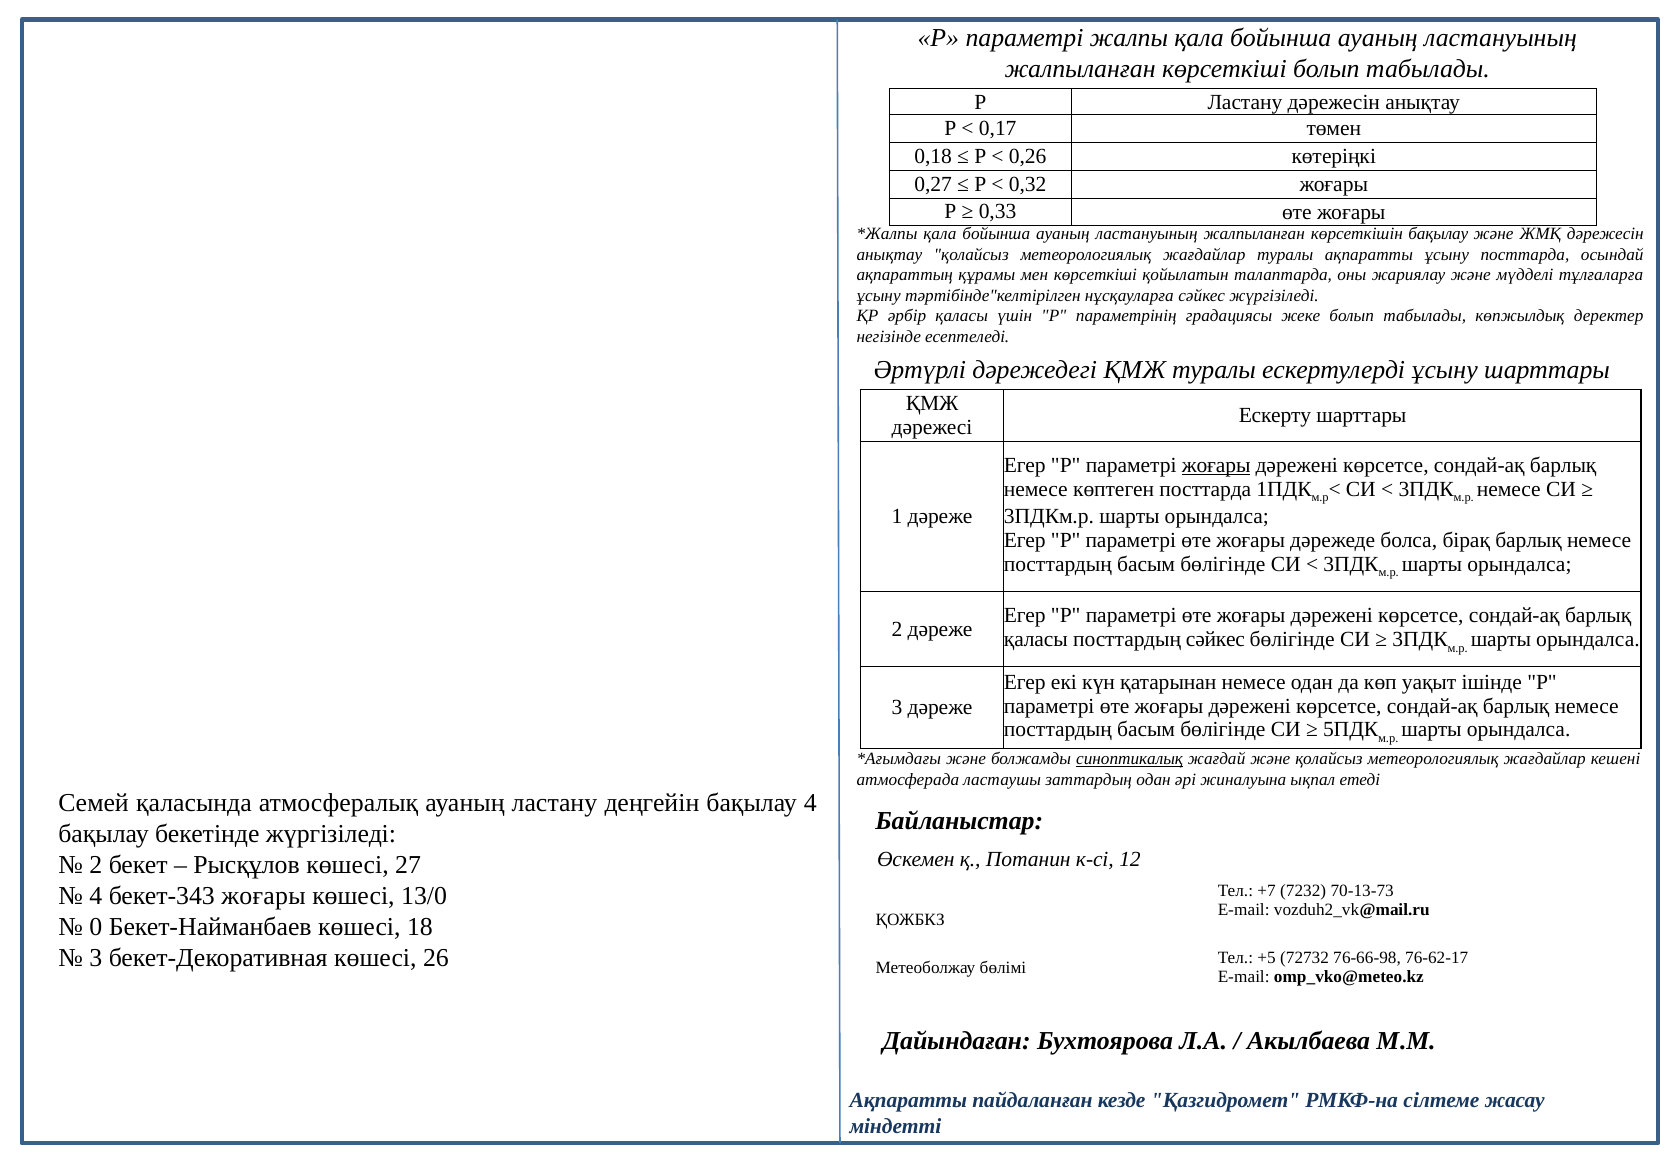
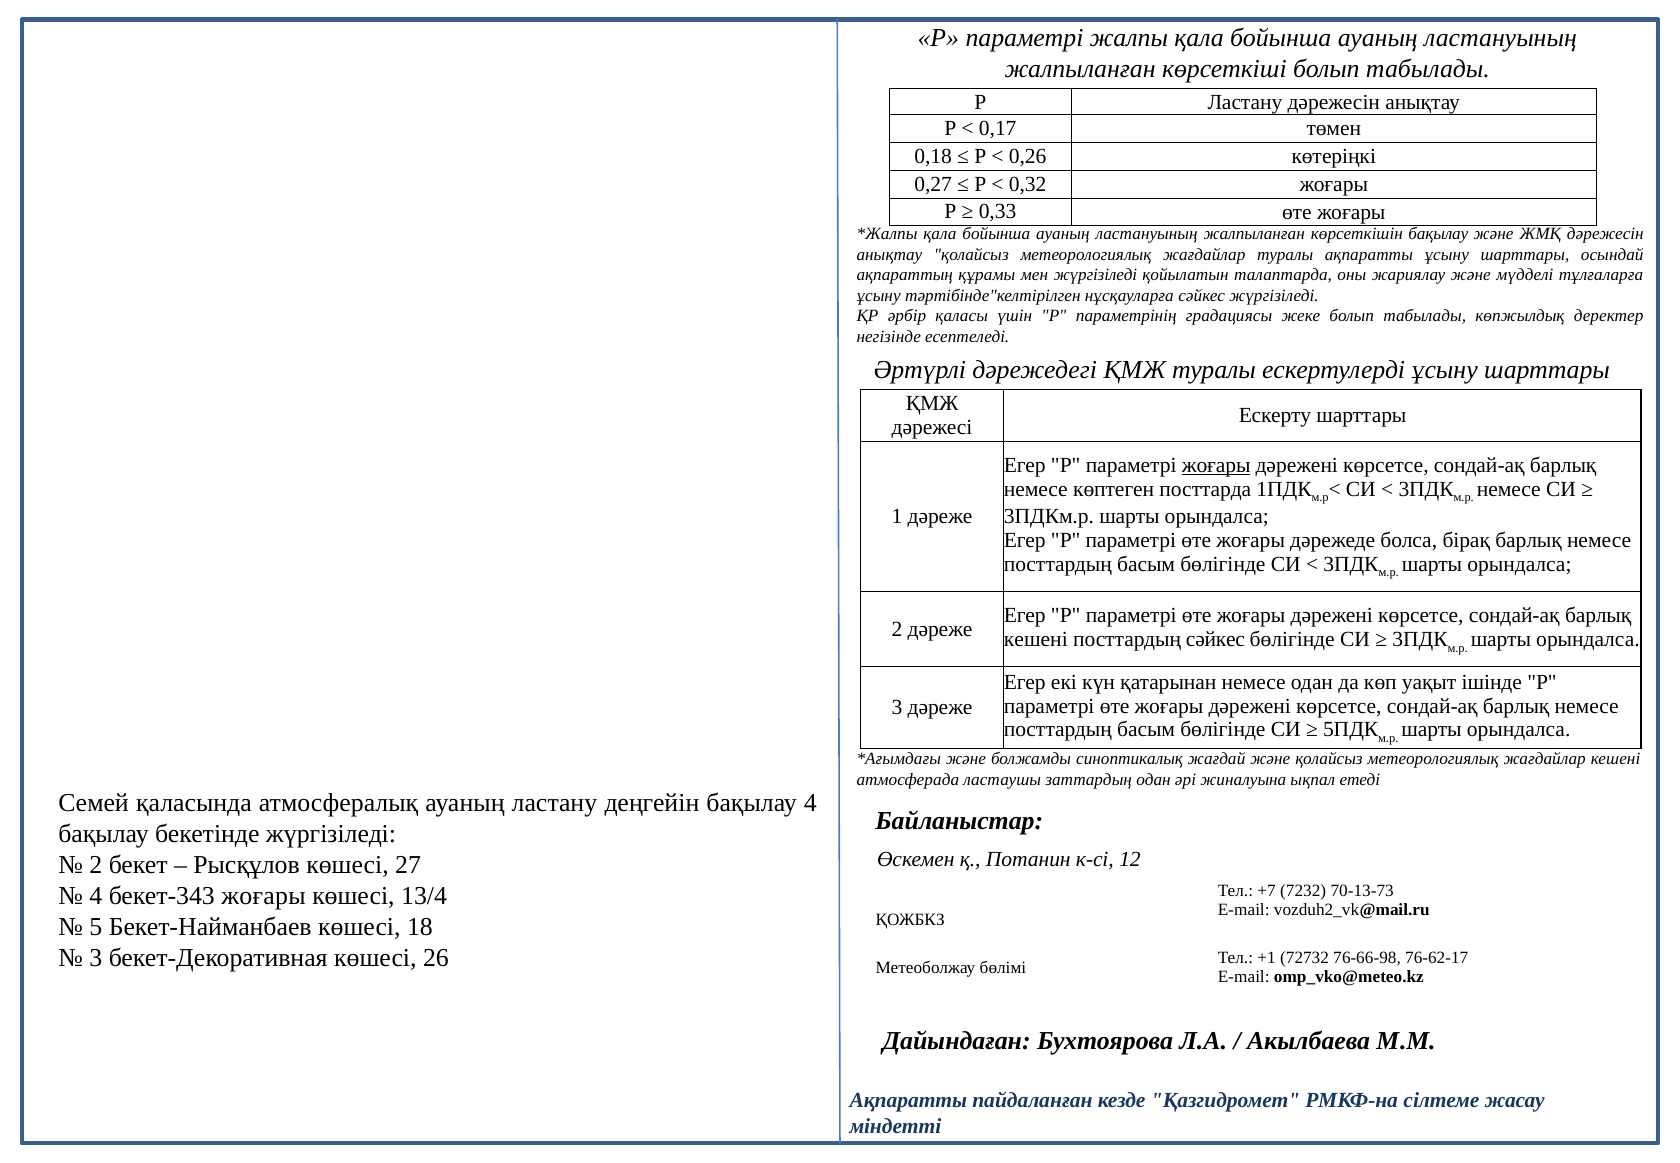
ақпаратты ұсыну посттарда: посттарда -> шарттары
мен көрсеткіші: көрсеткіші -> жүргізіледі
қаласы at (1036, 640): қаласы -> кешені
синоптикалық underline: present -> none
13/0: 13/0 -> 13/4
0: 0 -> 5
+5: +5 -> +1
